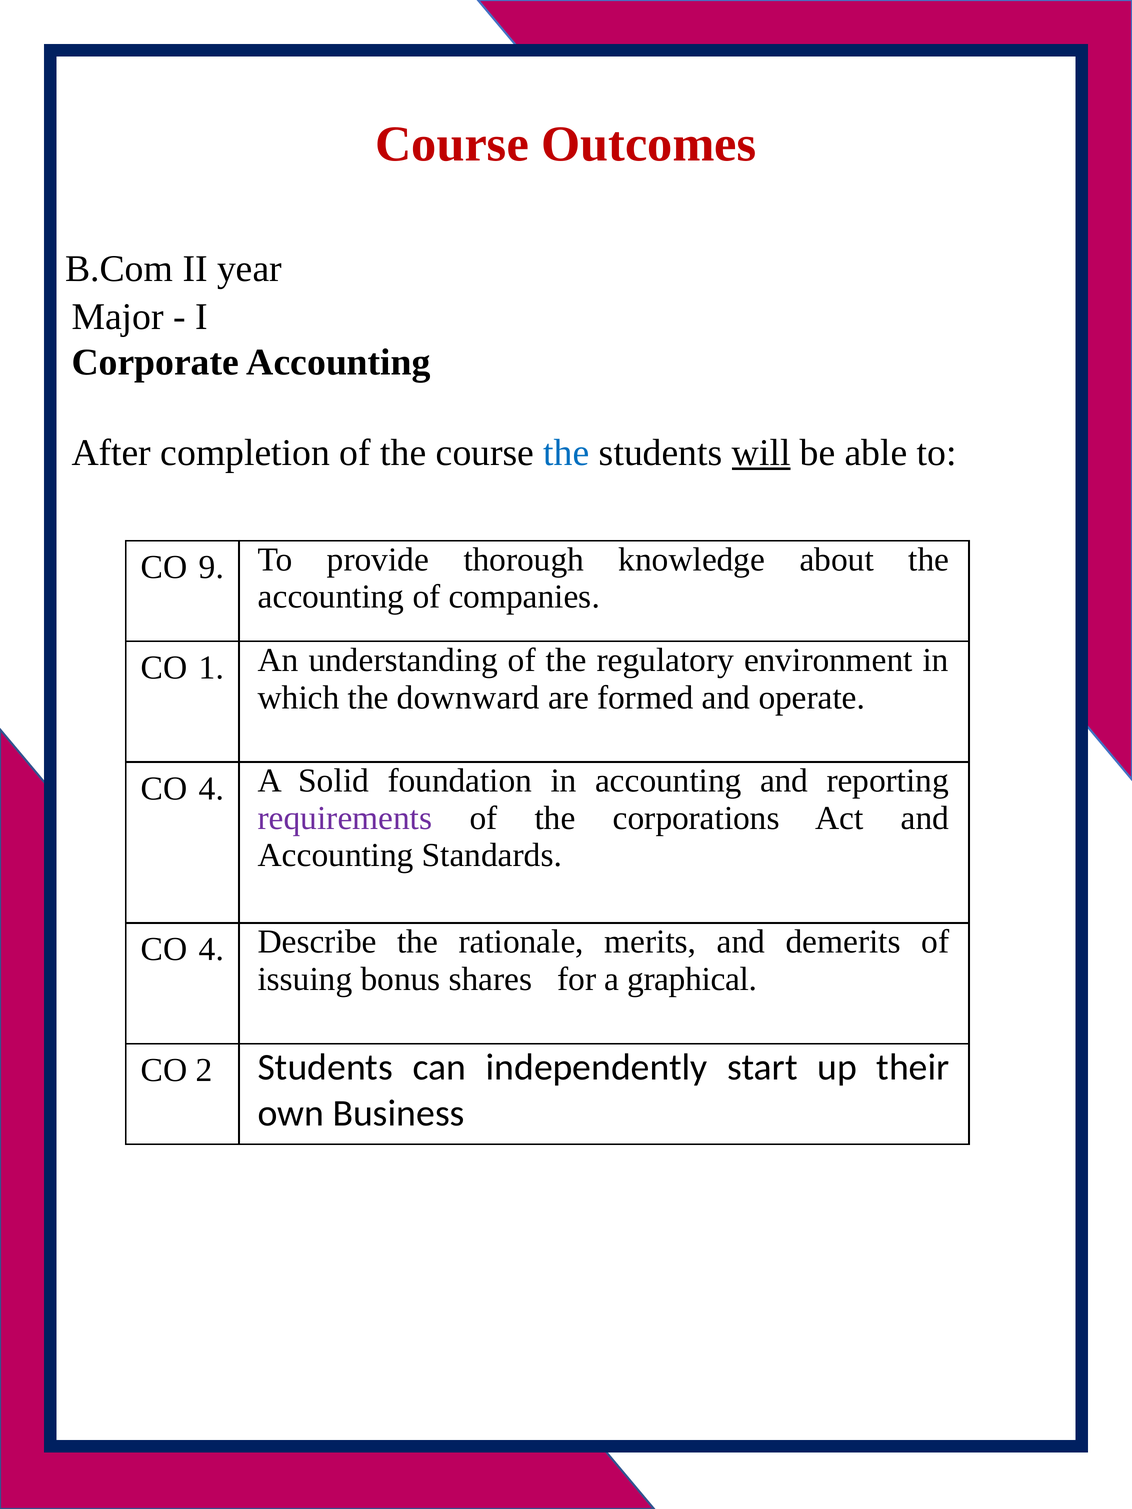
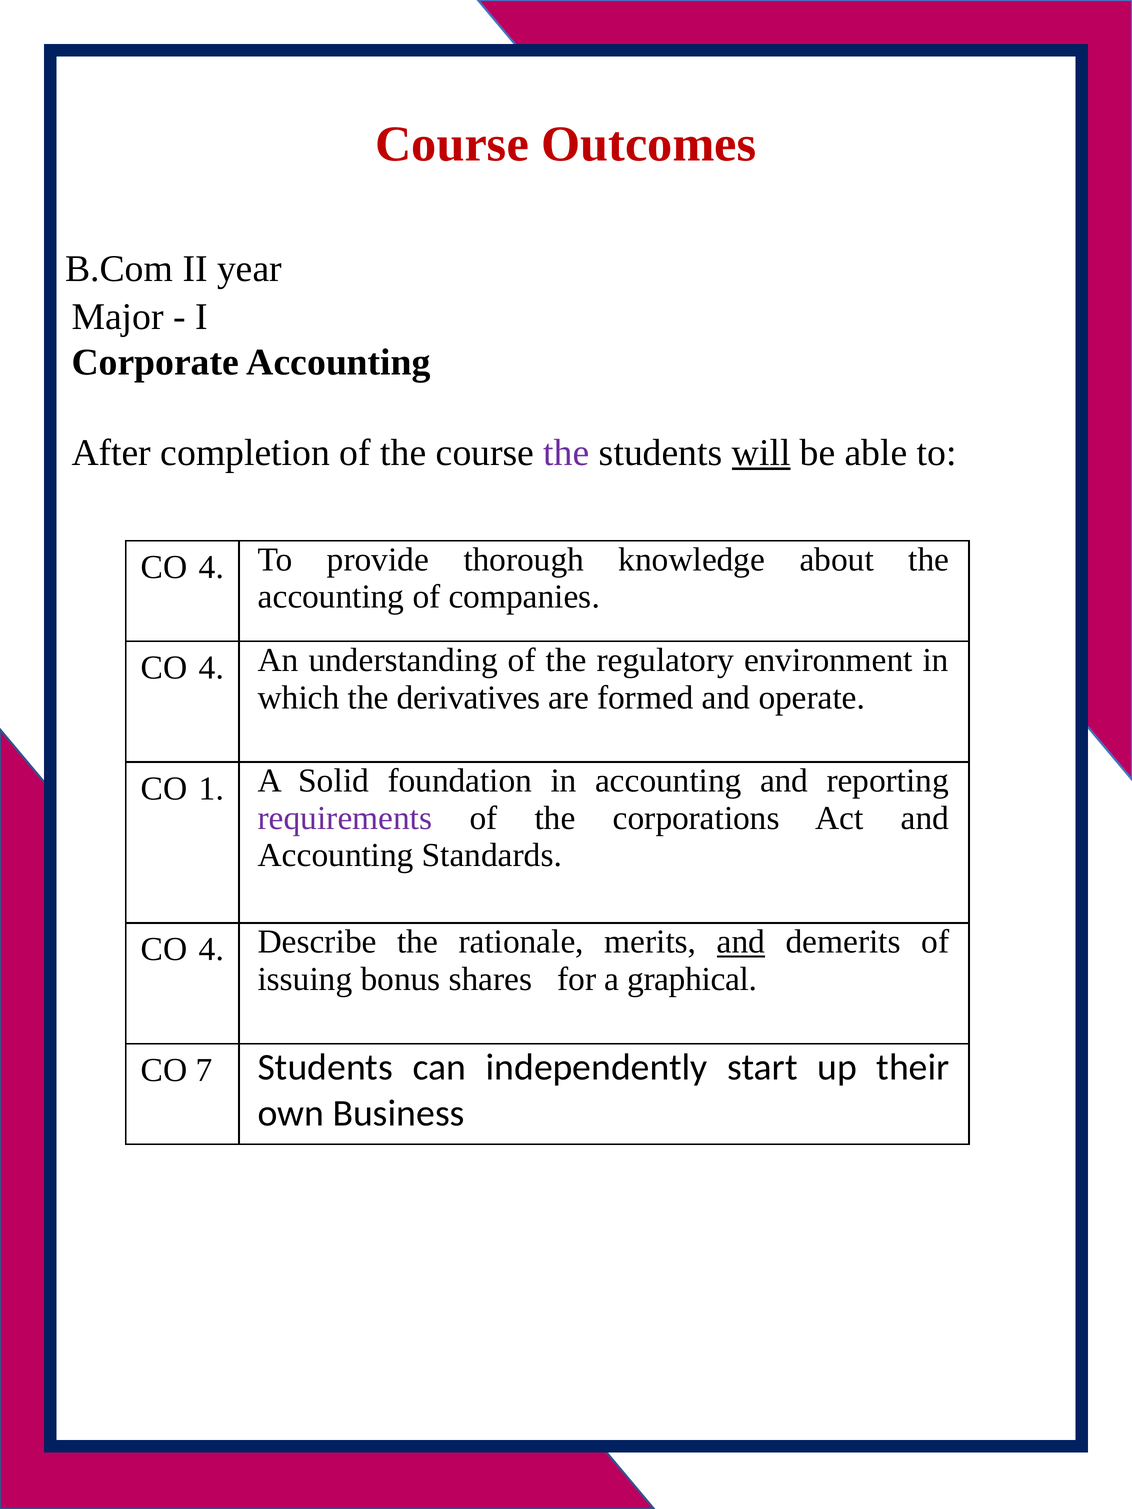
the at (566, 453) colour: blue -> purple
9 at (211, 567): 9 -> 4
1 at (211, 668): 1 -> 4
downward: downward -> derivatives
4 at (211, 789): 4 -> 1
and at (741, 942) underline: none -> present
2: 2 -> 7
